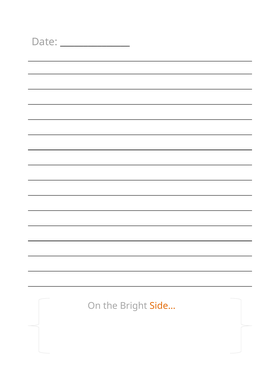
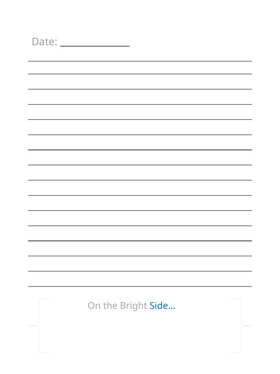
Side… colour: orange -> blue
